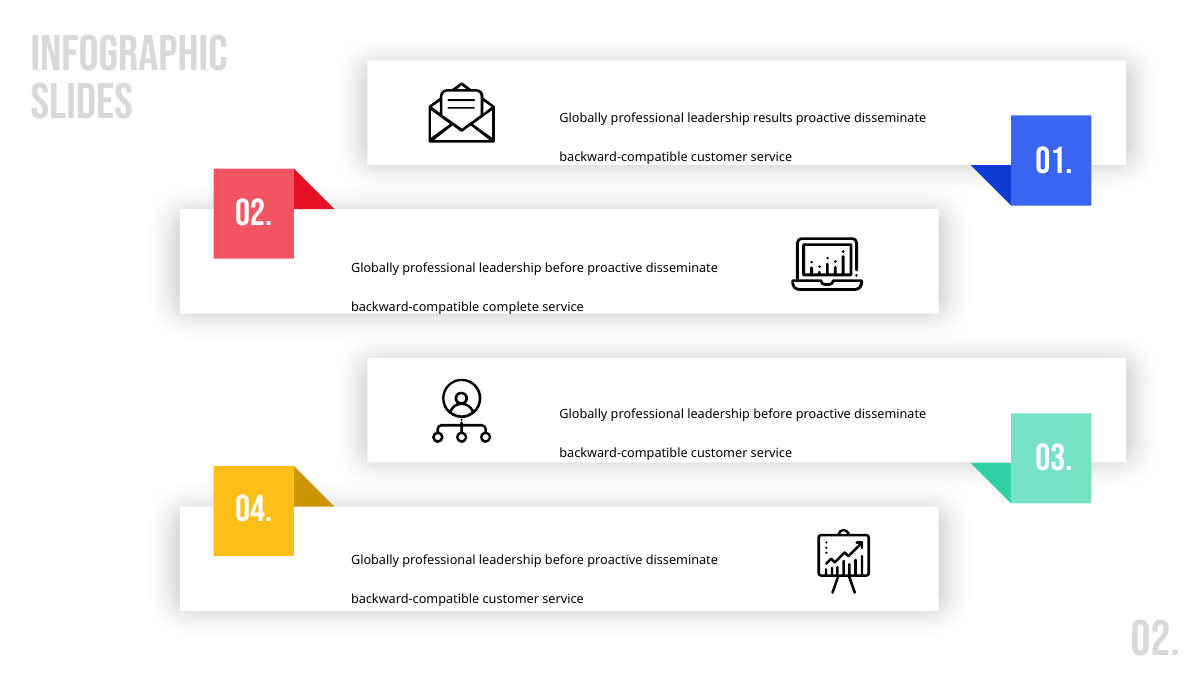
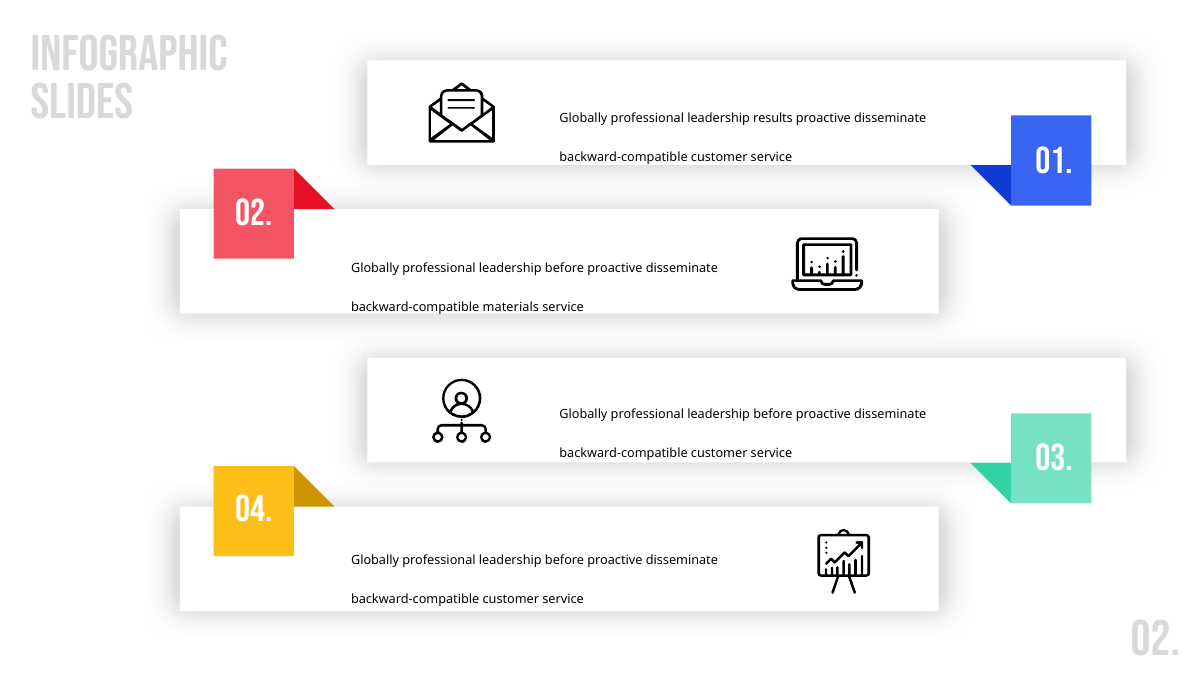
complete: complete -> materials
